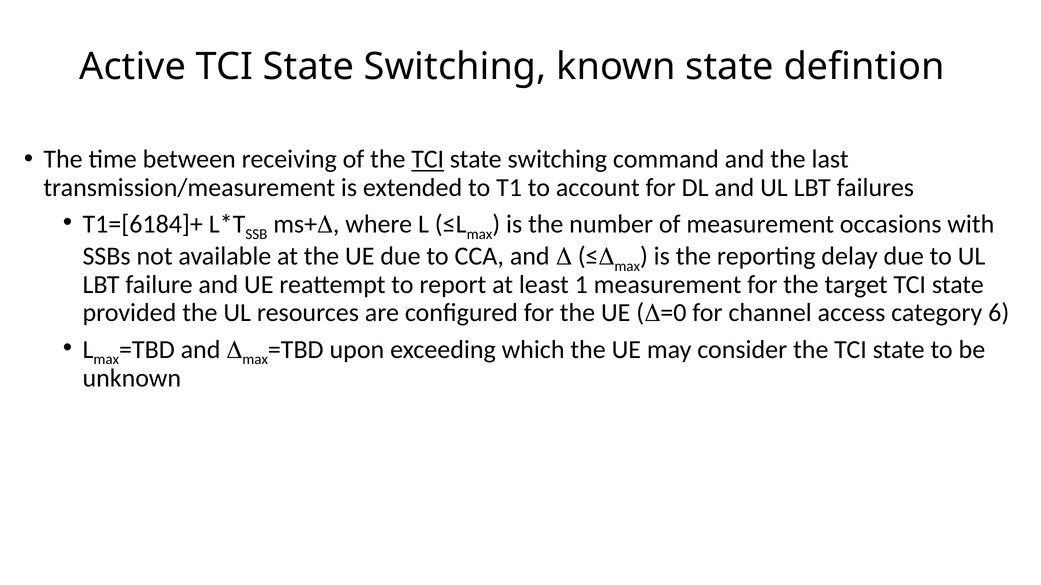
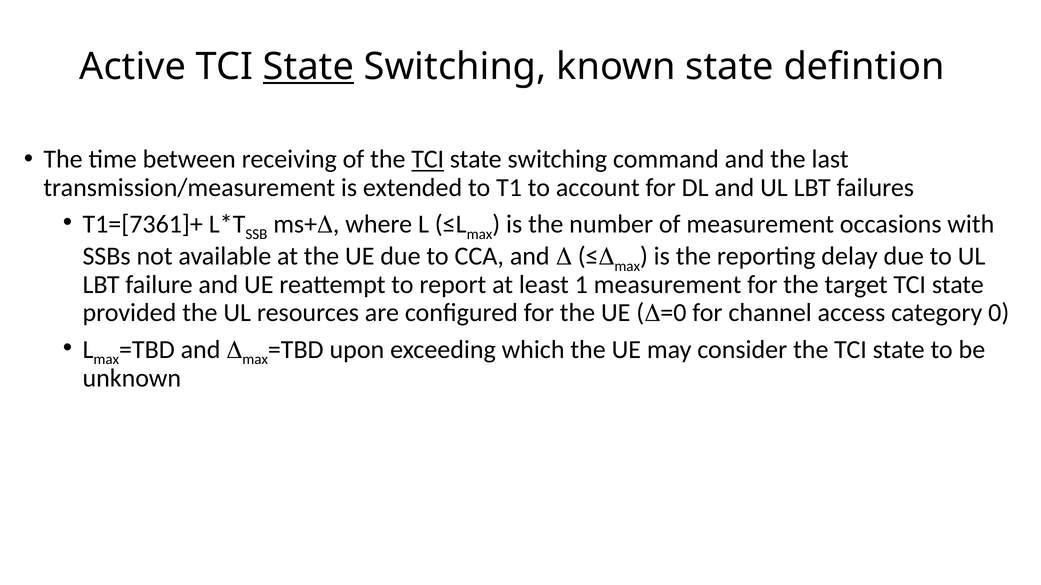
State at (308, 67) underline: none -> present
T1=[6184]+: T1=[6184]+ -> T1=[7361]+
6: 6 -> 0
